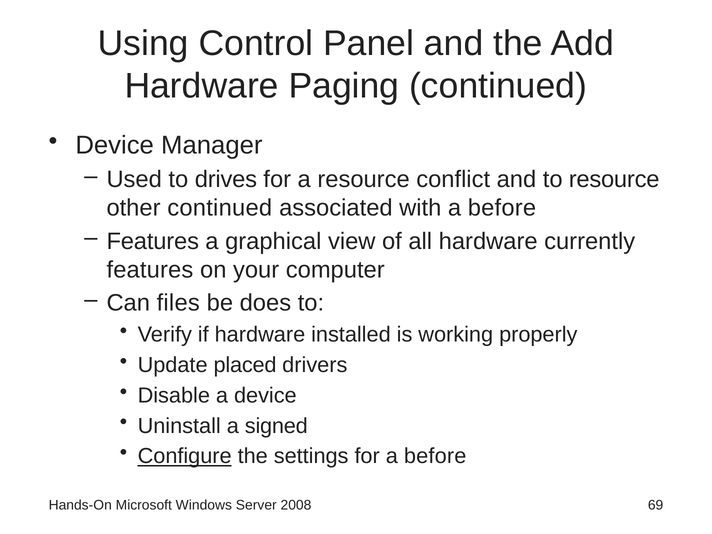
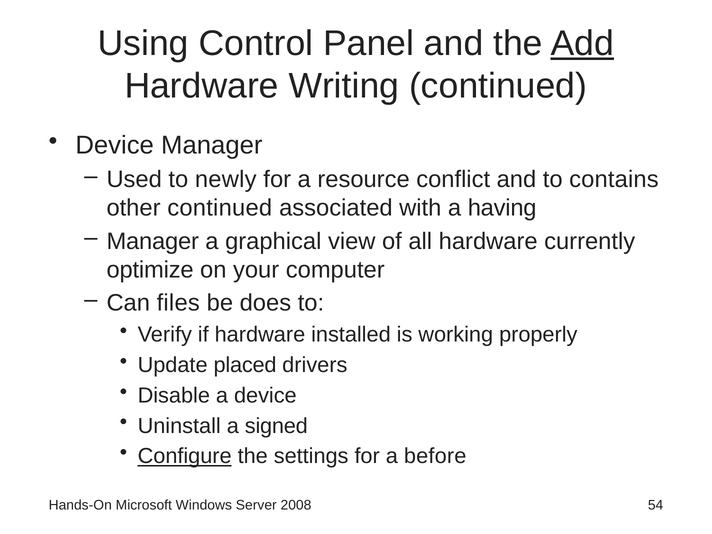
Add underline: none -> present
Paging: Paging -> Writing
drives: drives -> newly
to resource: resource -> contains
with a before: before -> having
Features at (153, 241): Features -> Manager
features at (150, 270): features -> optimize
69: 69 -> 54
